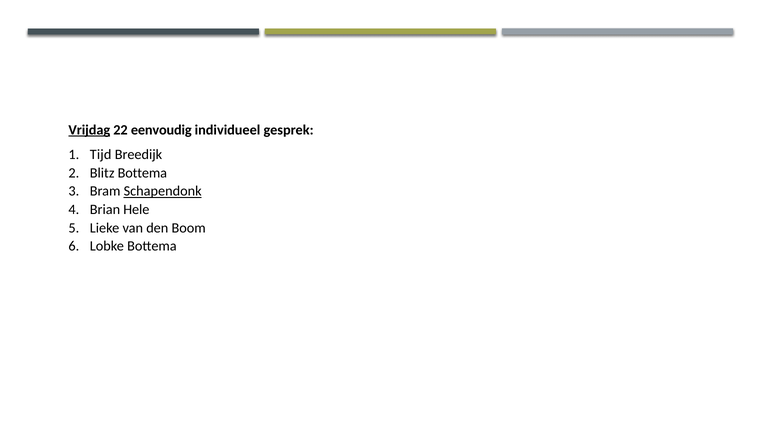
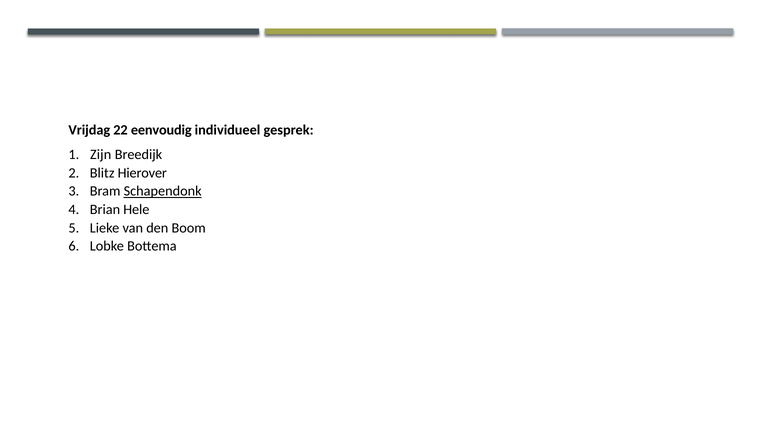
Vrijdag underline: present -> none
Tijd: Tijd -> Zijn
Blitz Bottema: Bottema -> Hierover
